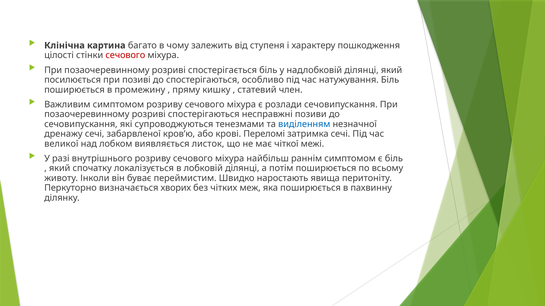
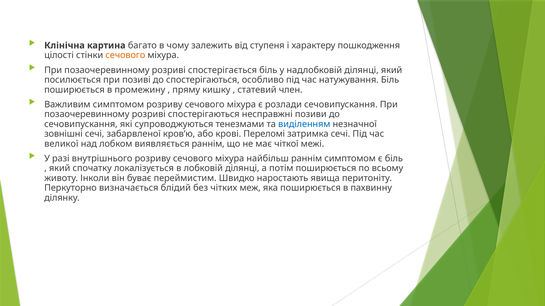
сечового at (125, 55) colour: red -> orange
дренажу: дренажу -> зовнішні
виявляється листок: листок -> раннім
хворих: хворих -> блідий
